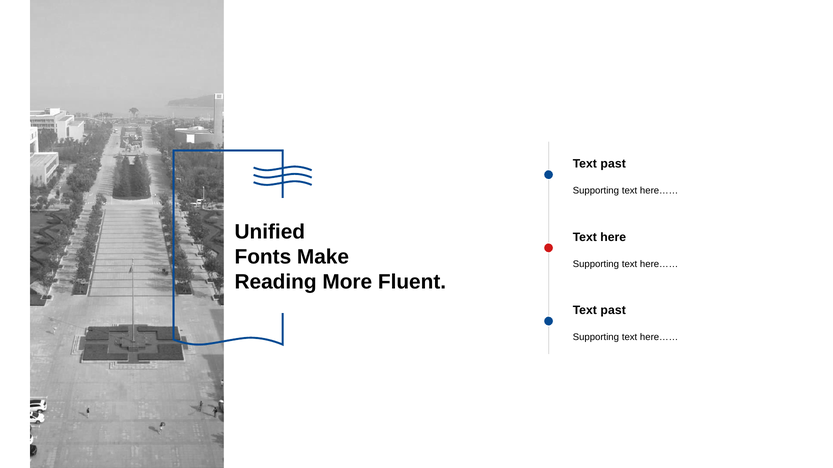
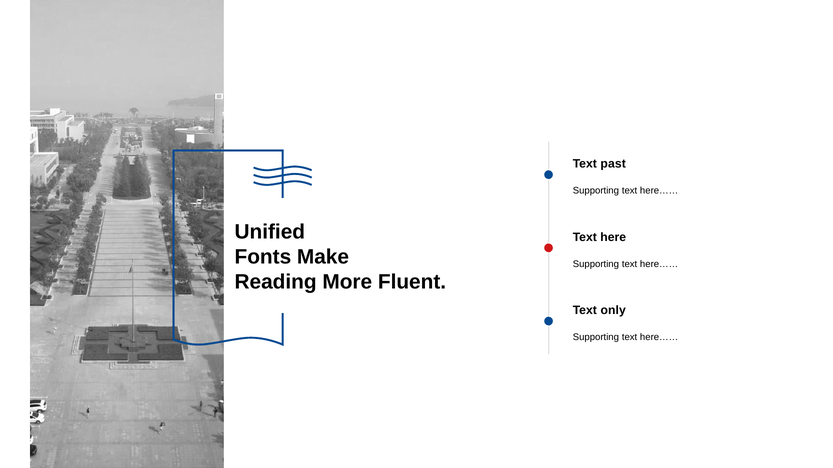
past at (613, 311): past -> only
